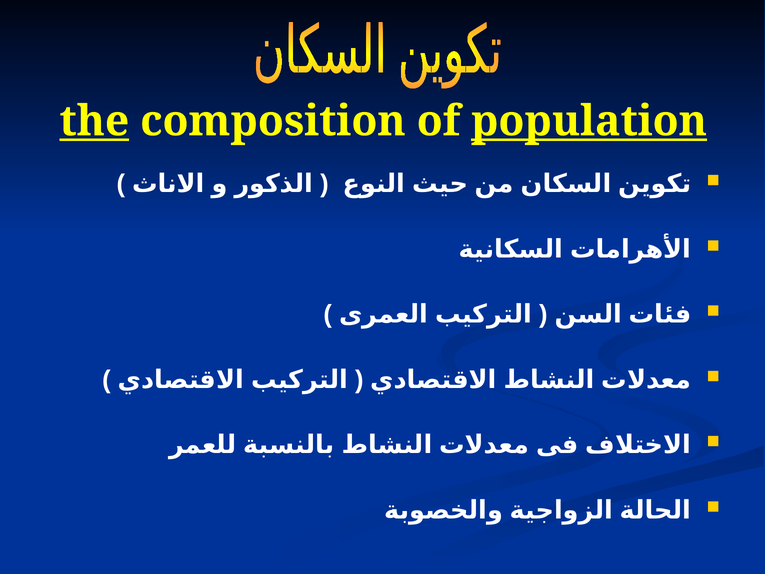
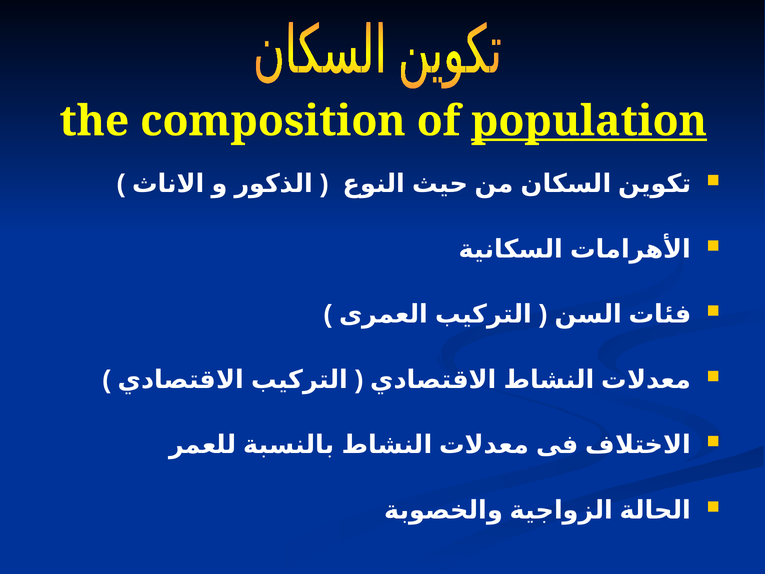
the underline: present -> none
